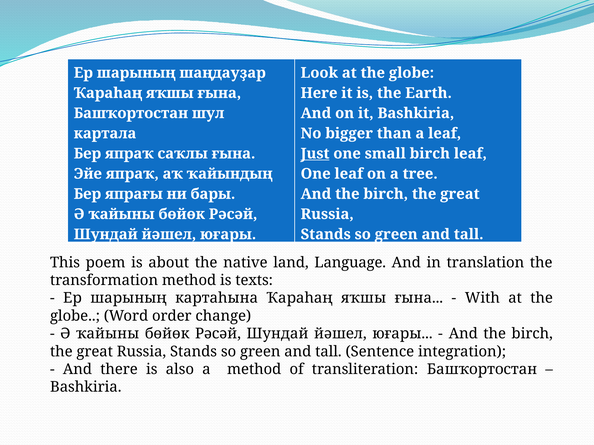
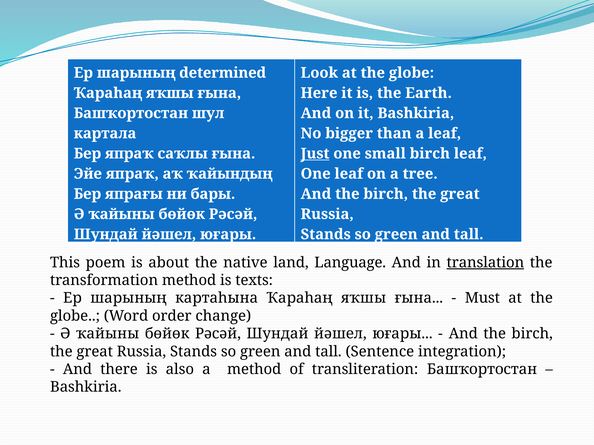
шаңдауҙар: шаңдауҙар -> determined
translation underline: none -> present
With: With -> Must
